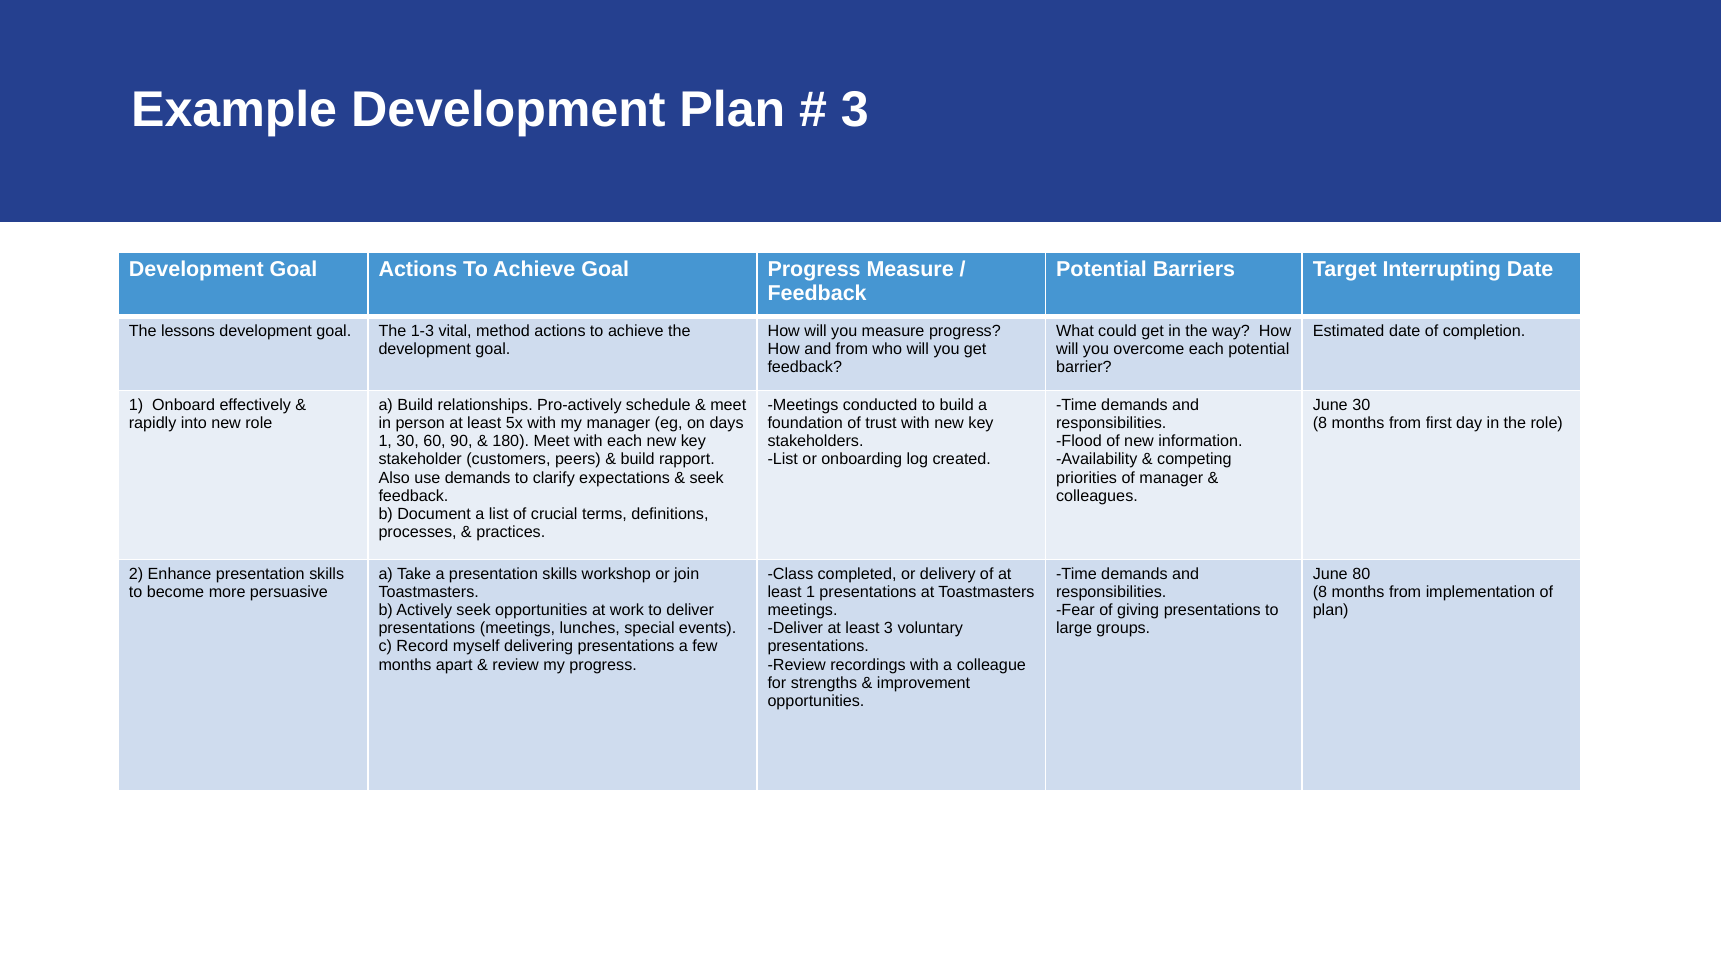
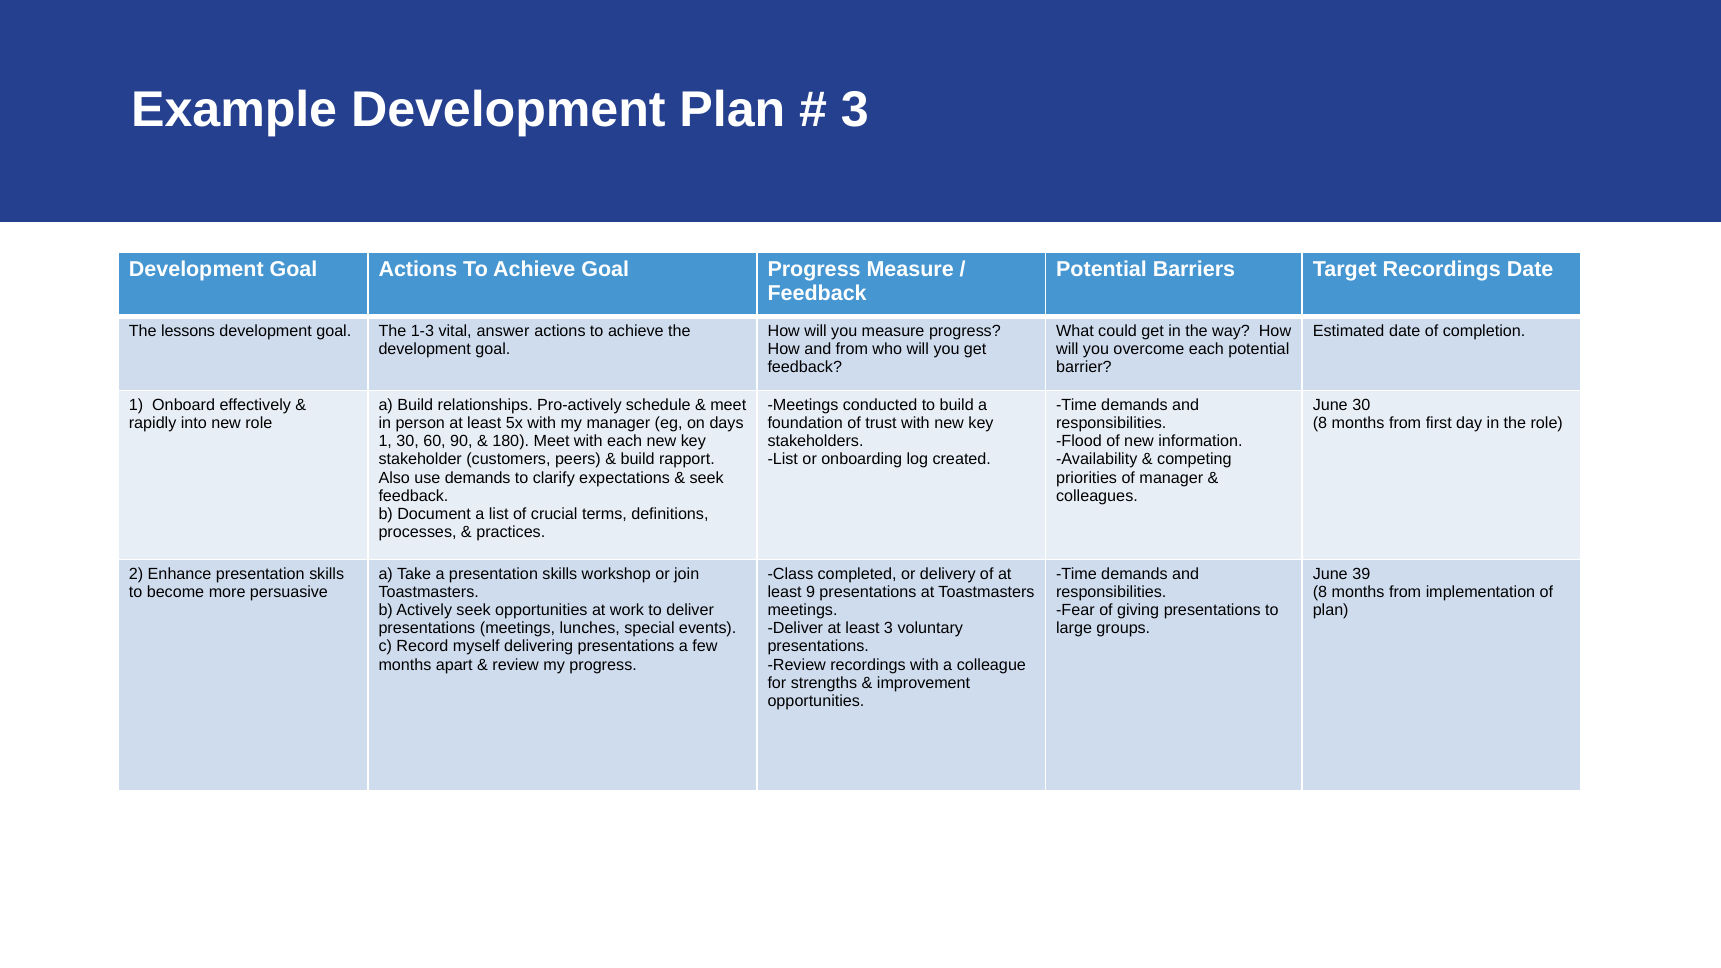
Target Interrupting: Interrupting -> Recordings
method: method -> answer
80: 80 -> 39
least 1: 1 -> 9
